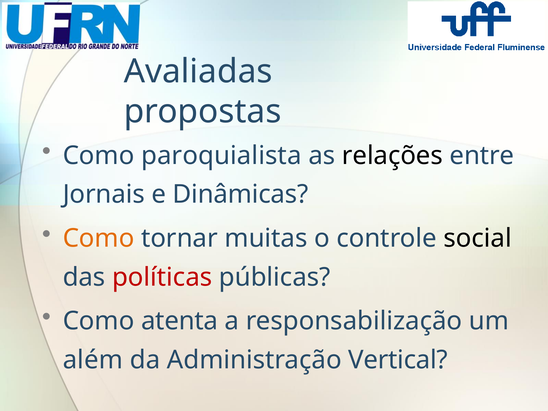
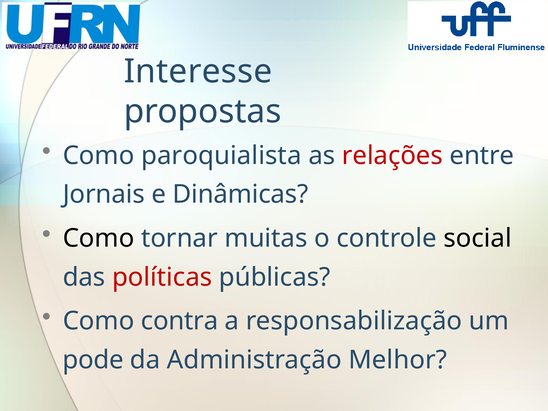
Avaliadas: Avaliadas -> Interesse
relações colour: black -> red
Como at (99, 238) colour: orange -> black
atenta: atenta -> contra
além: além -> pode
Vertical: Vertical -> Melhor
